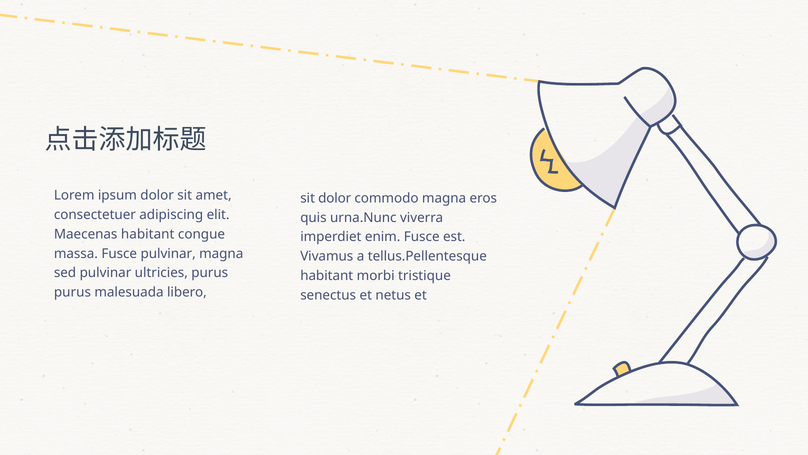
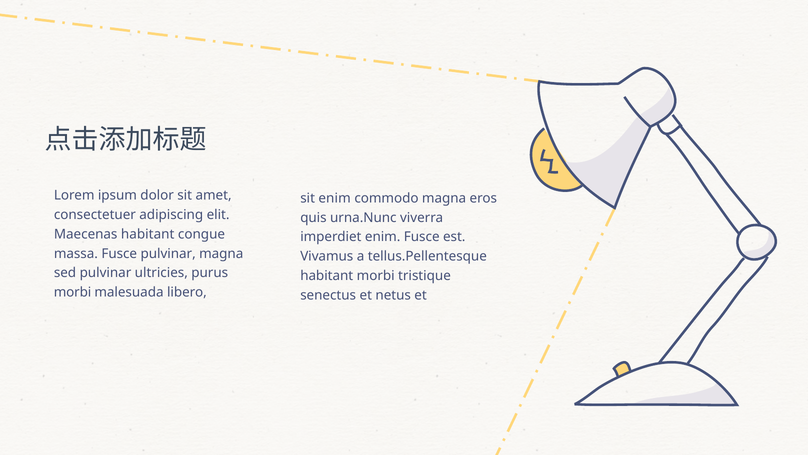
sit dolor: dolor -> enim
purus at (72, 292): purus -> morbi
